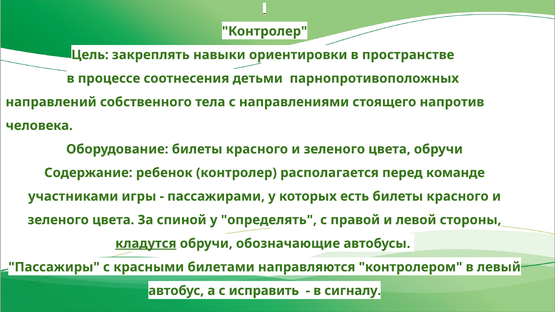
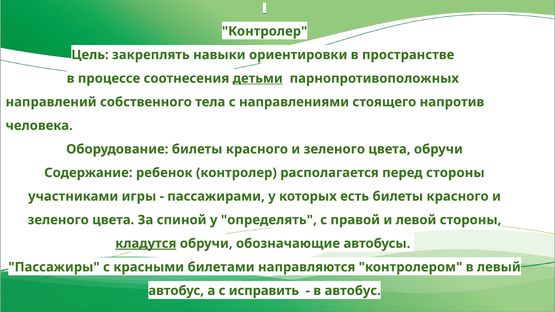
детьми underline: none -> present
перед команде: команде -> стороны
в сигналу: сигналу -> автобус
